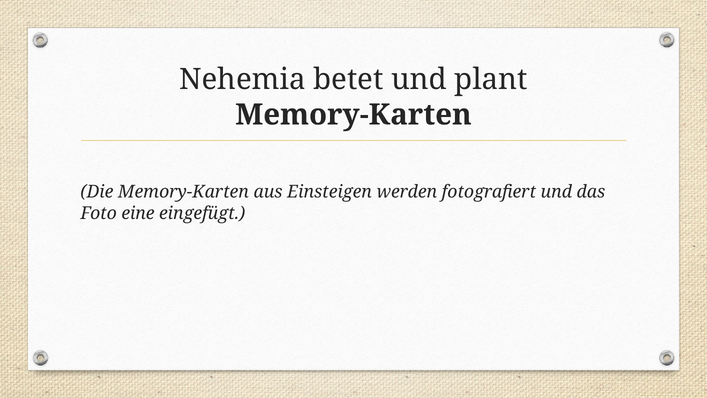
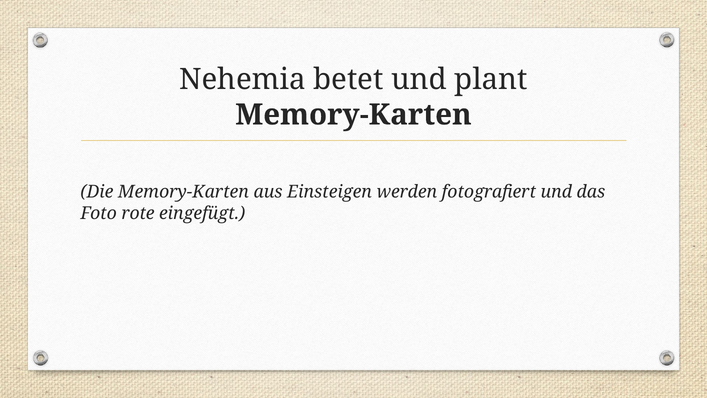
eine: eine -> rote
